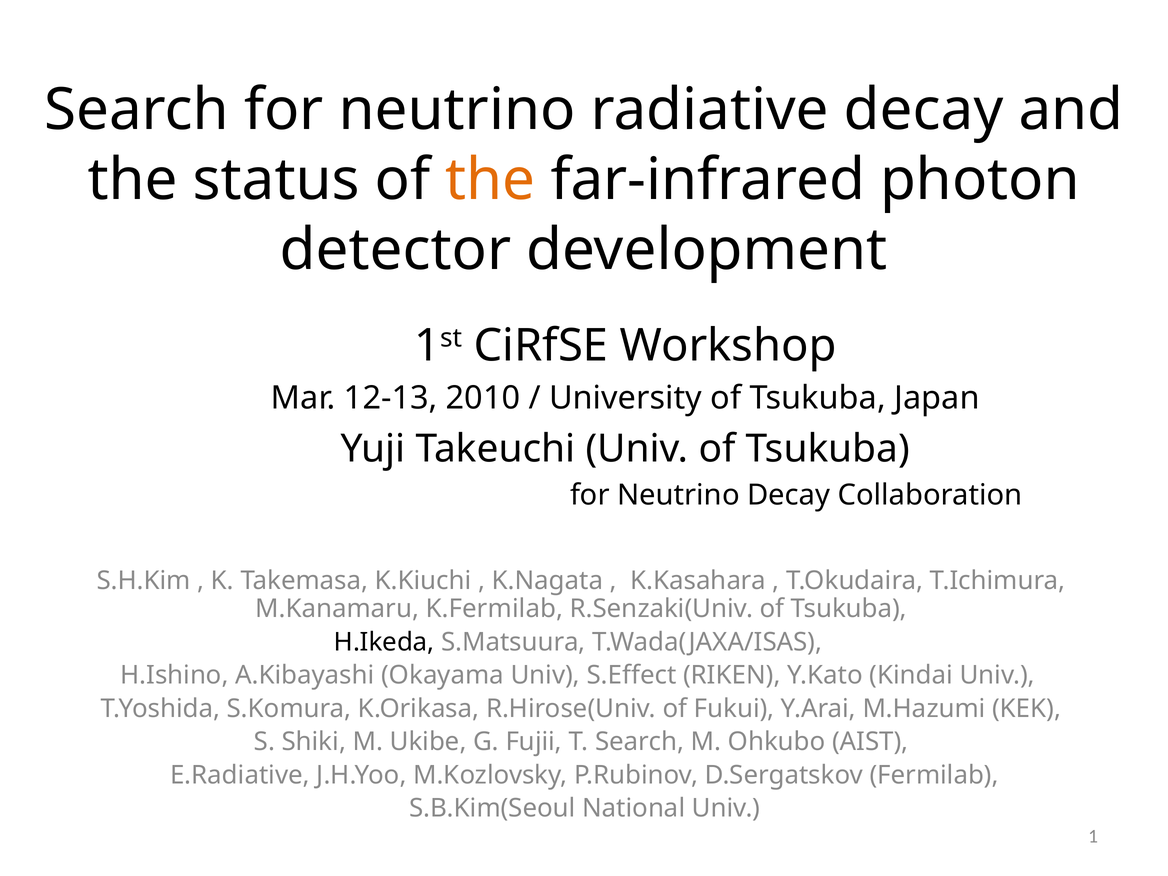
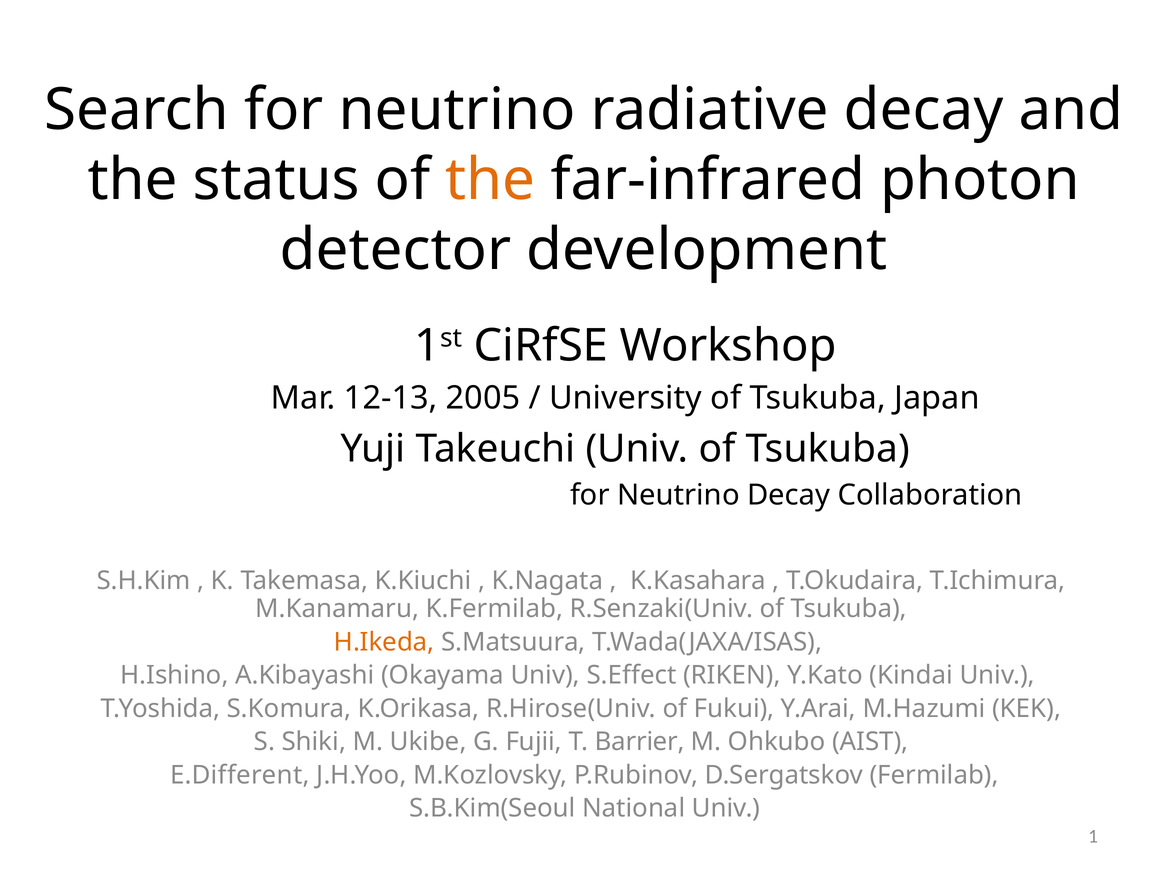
2010: 2010 -> 2005
H.Ikeda colour: black -> orange
T Search: Search -> Barrier
E.Radiative: E.Radiative -> E.Different
